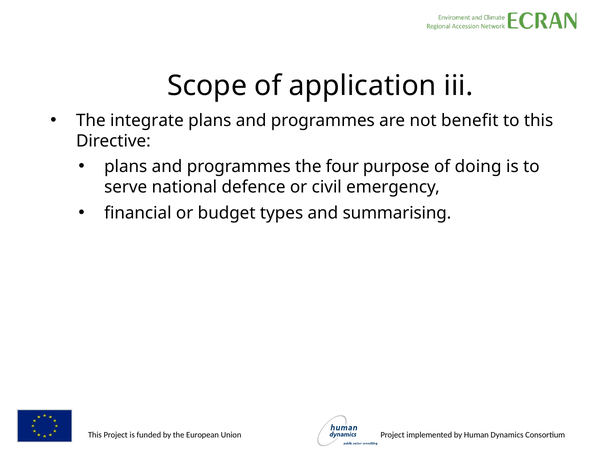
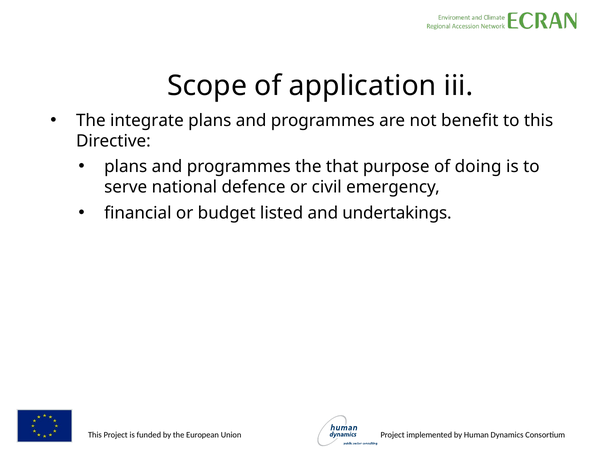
four: four -> that
types: types -> listed
summarising: summarising -> undertakings
